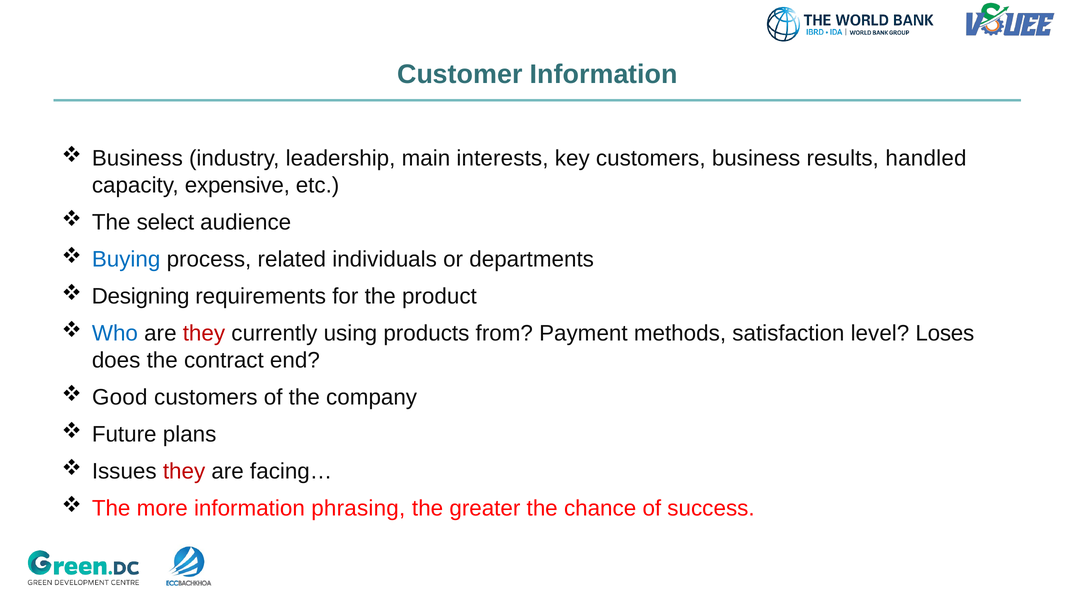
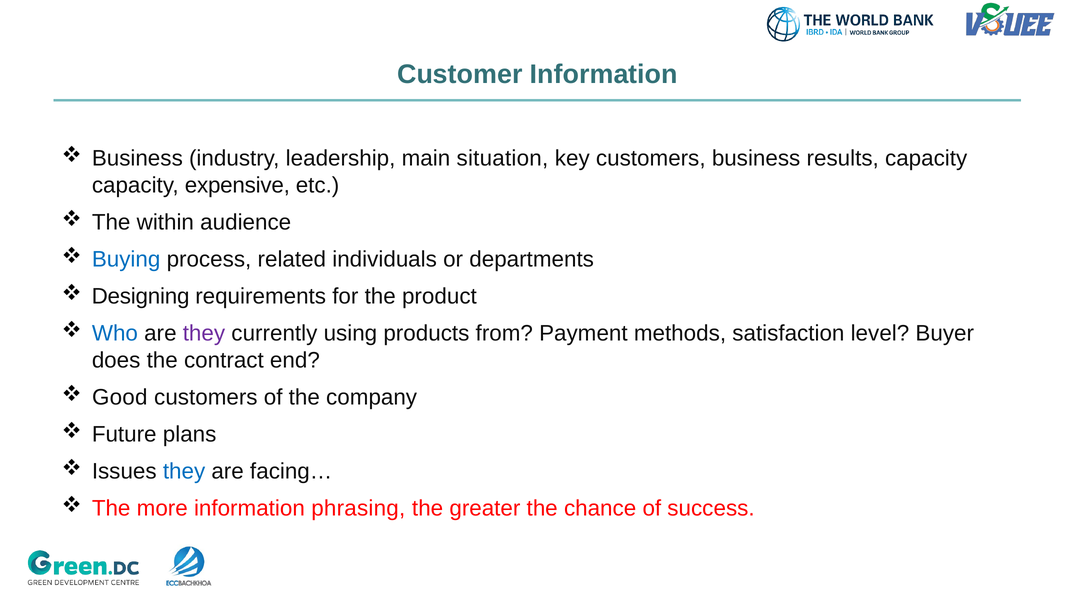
interests: interests -> situation
results handled: handled -> capacity
select: select -> within
they at (204, 333) colour: red -> purple
Loses: Loses -> Buyer
they at (184, 471) colour: red -> blue
